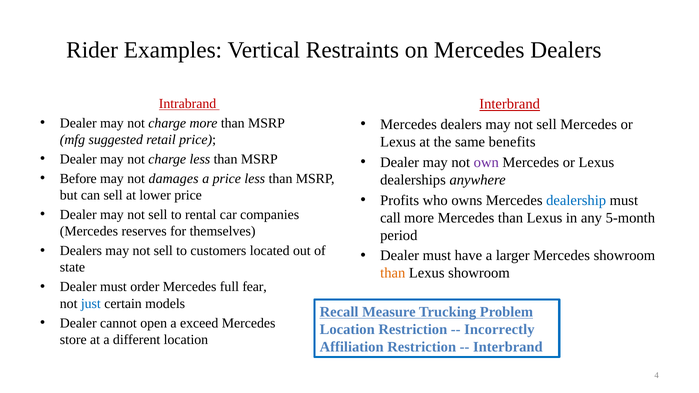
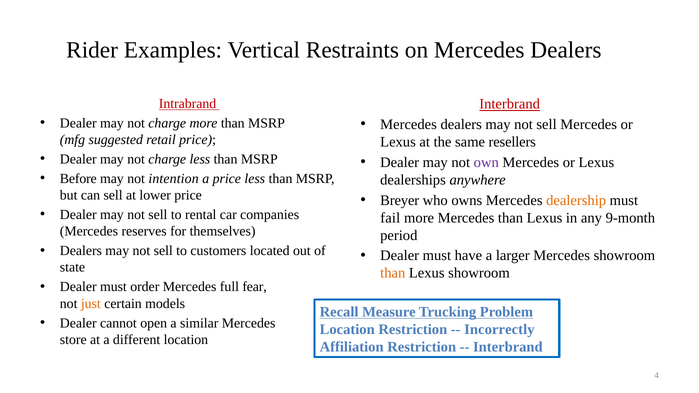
benefits: benefits -> resellers
damages: damages -> intention
Profits: Profits -> Breyer
dealership colour: blue -> orange
call: call -> fail
5-month: 5-month -> 9-month
just colour: blue -> orange
exceed: exceed -> similar
